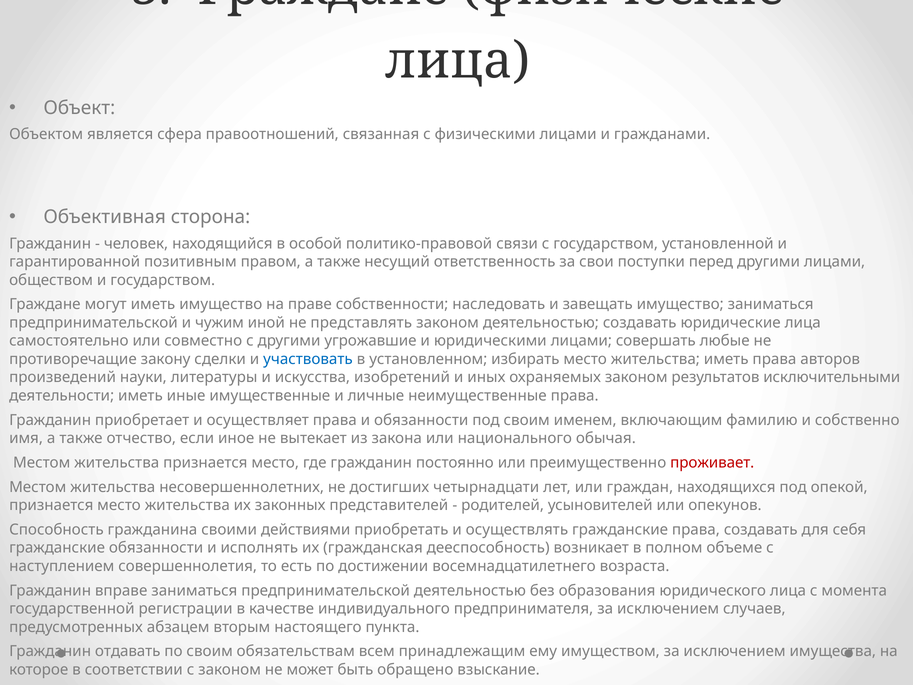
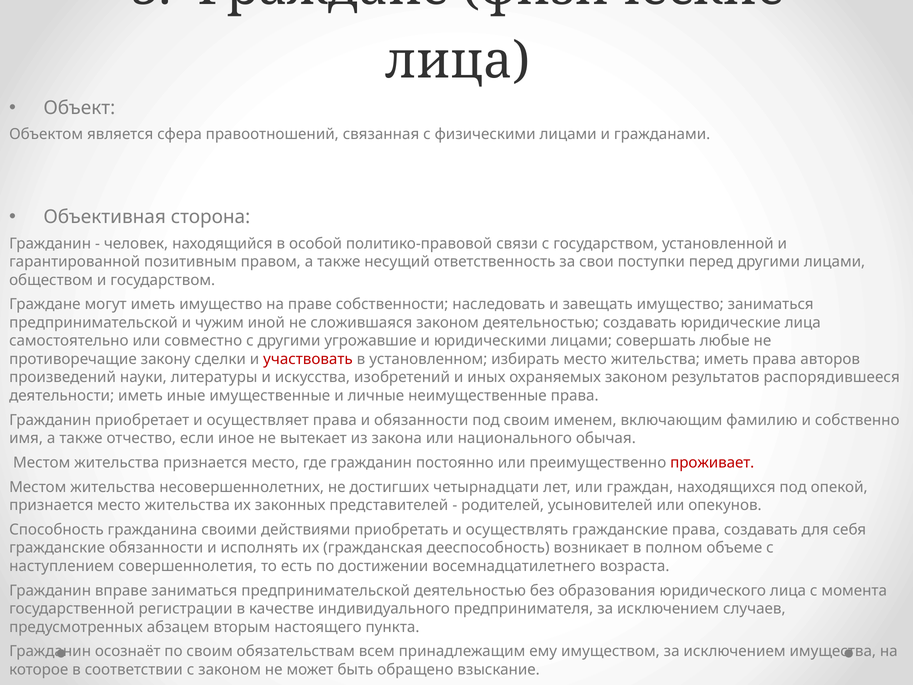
представлять: представлять -> сложившаяся
участвовать colour: blue -> red
исключительными: исключительными -> распорядившееся
отдавать: отдавать -> осознаёт
